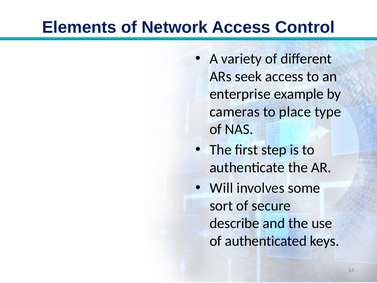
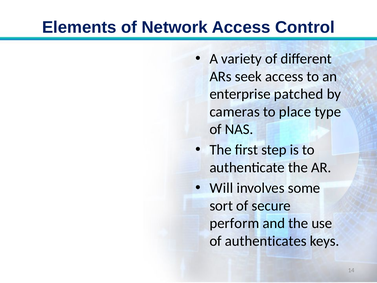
example: example -> patched
describe: describe -> perform
authenticated: authenticated -> authenticates
